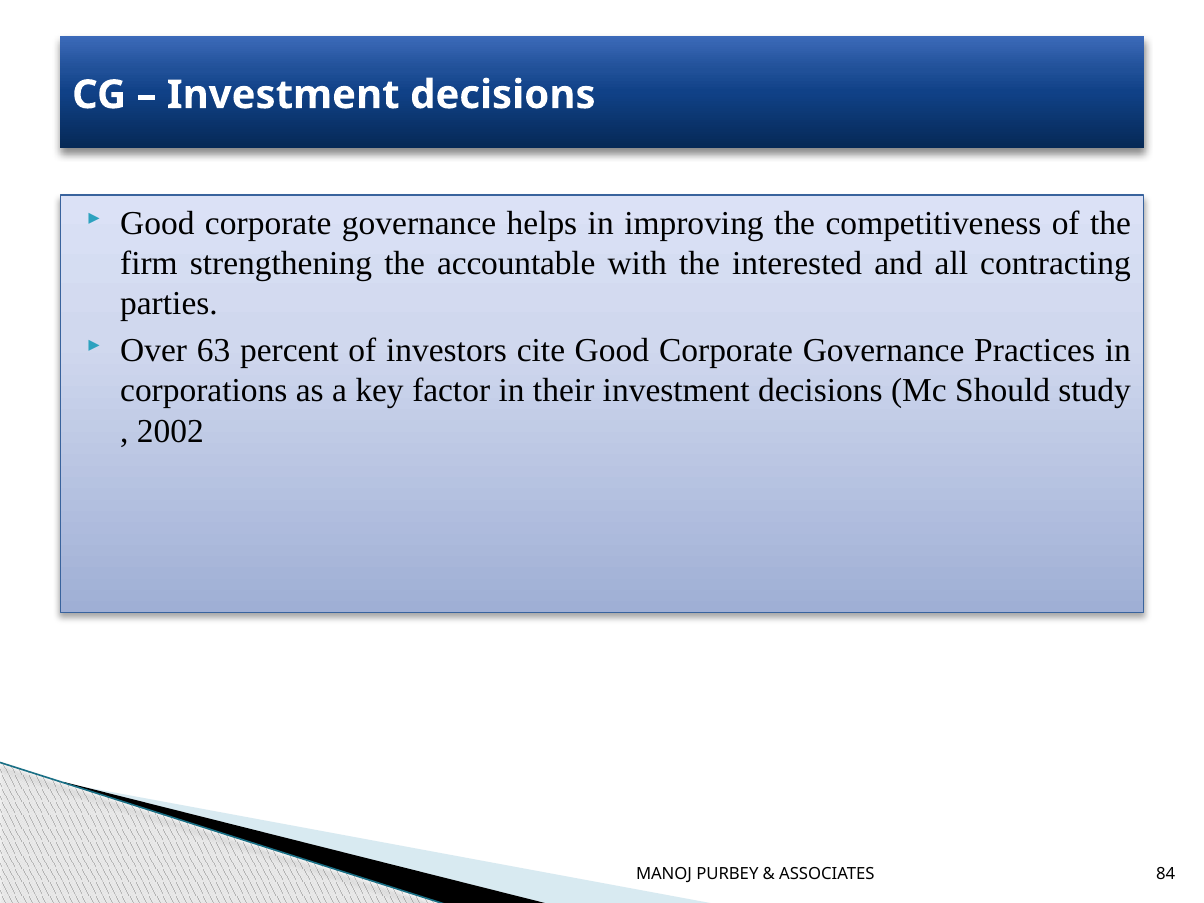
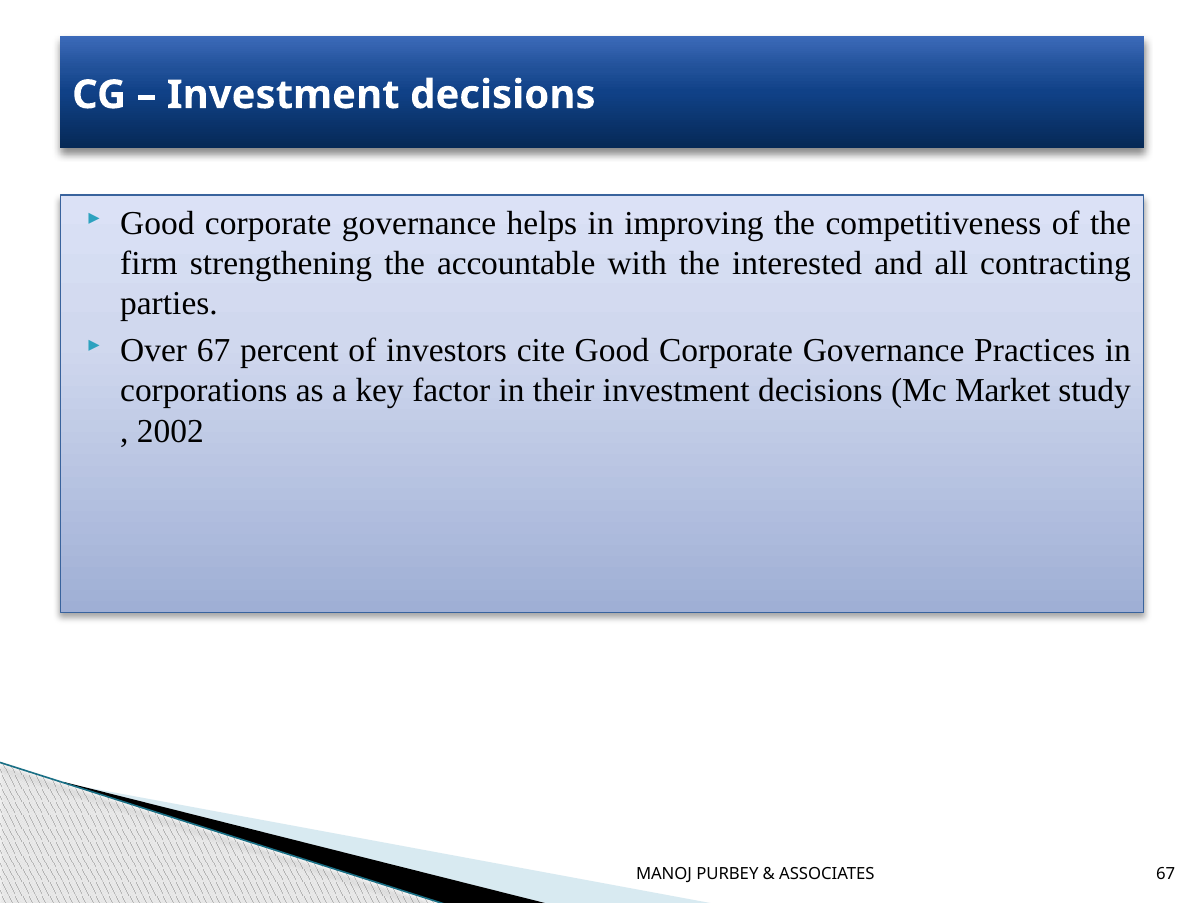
Over 63: 63 -> 67
Should: Should -> Market
ASSOCIATES 84: 84 -> 67
